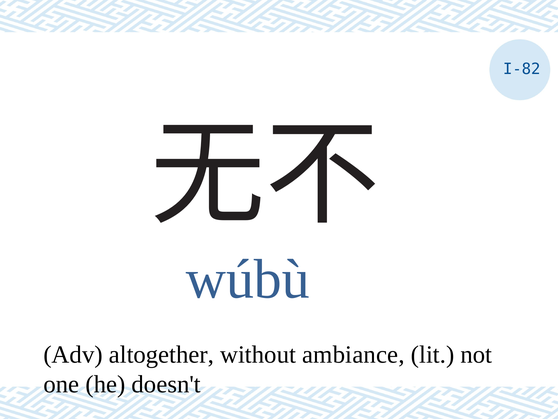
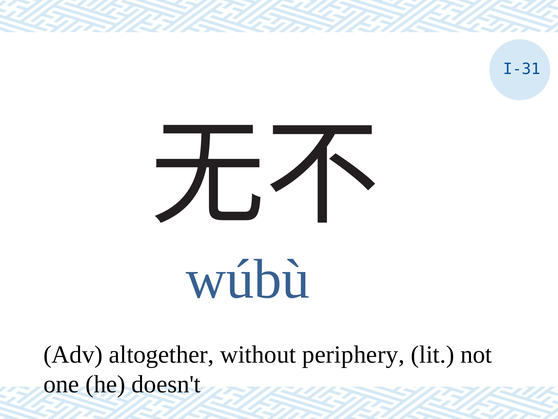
I-82: I-82 -> I-31
ambiance: ambiance -> periphery
